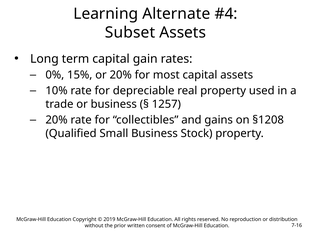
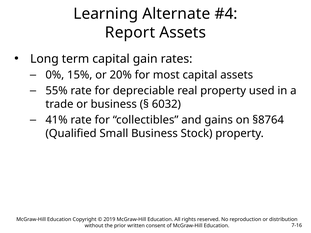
Subset: Subset -> Report
10%: 10% -> 55%
1257: 1257 -> 6032
20% at (57, 120): 20% -> 41%
§1208: §1208 -> §8764
